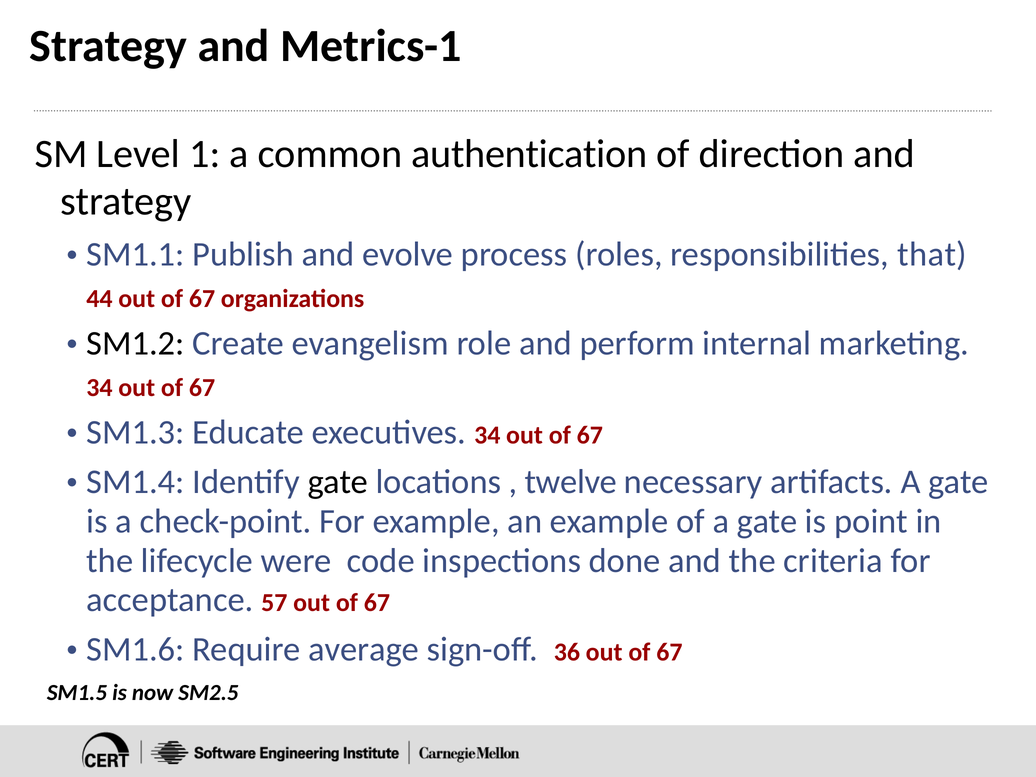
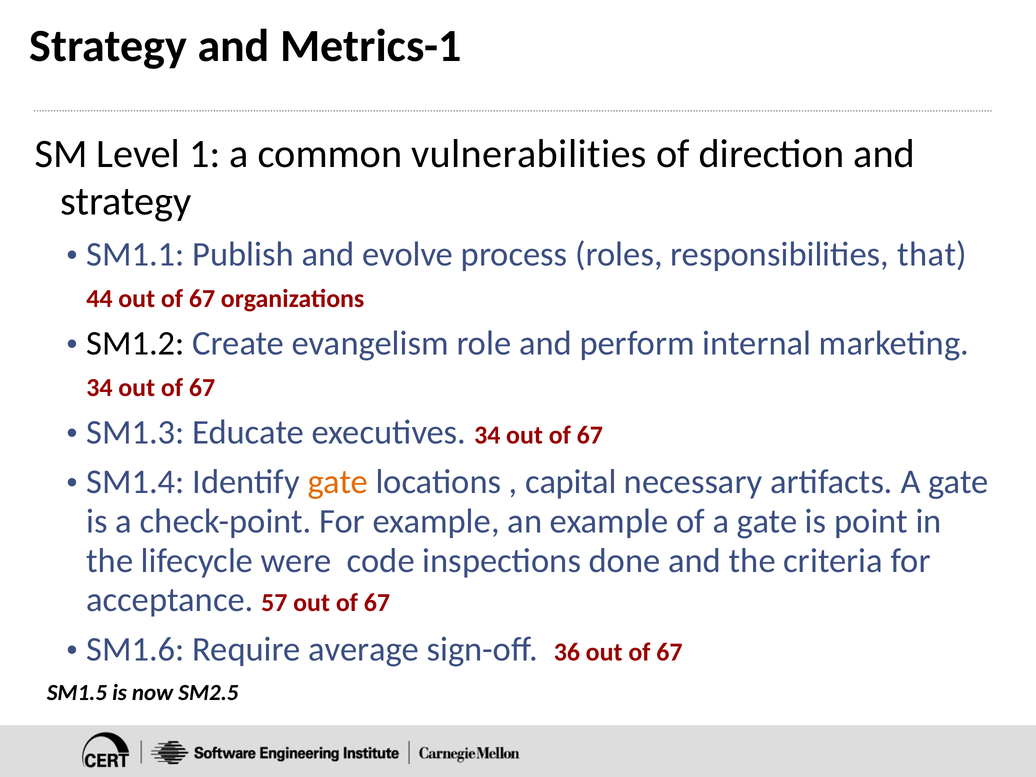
authentication: authentication -> vulnerabilities
gate at (338, 482) colour: black -> orange
twelve: twelve -> capital
